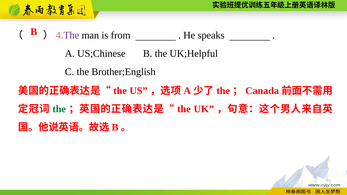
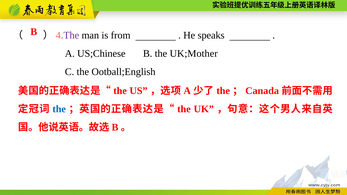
UK;Helpful: UK;Helpful -> UK;Mother
Brother;English: Brother;English -> Ootball;English
the at (59, 109) colour: green -> blue
